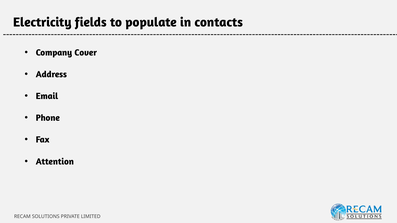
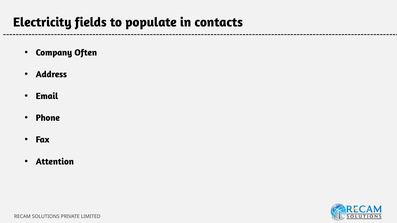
Cover: Cover -> Often
